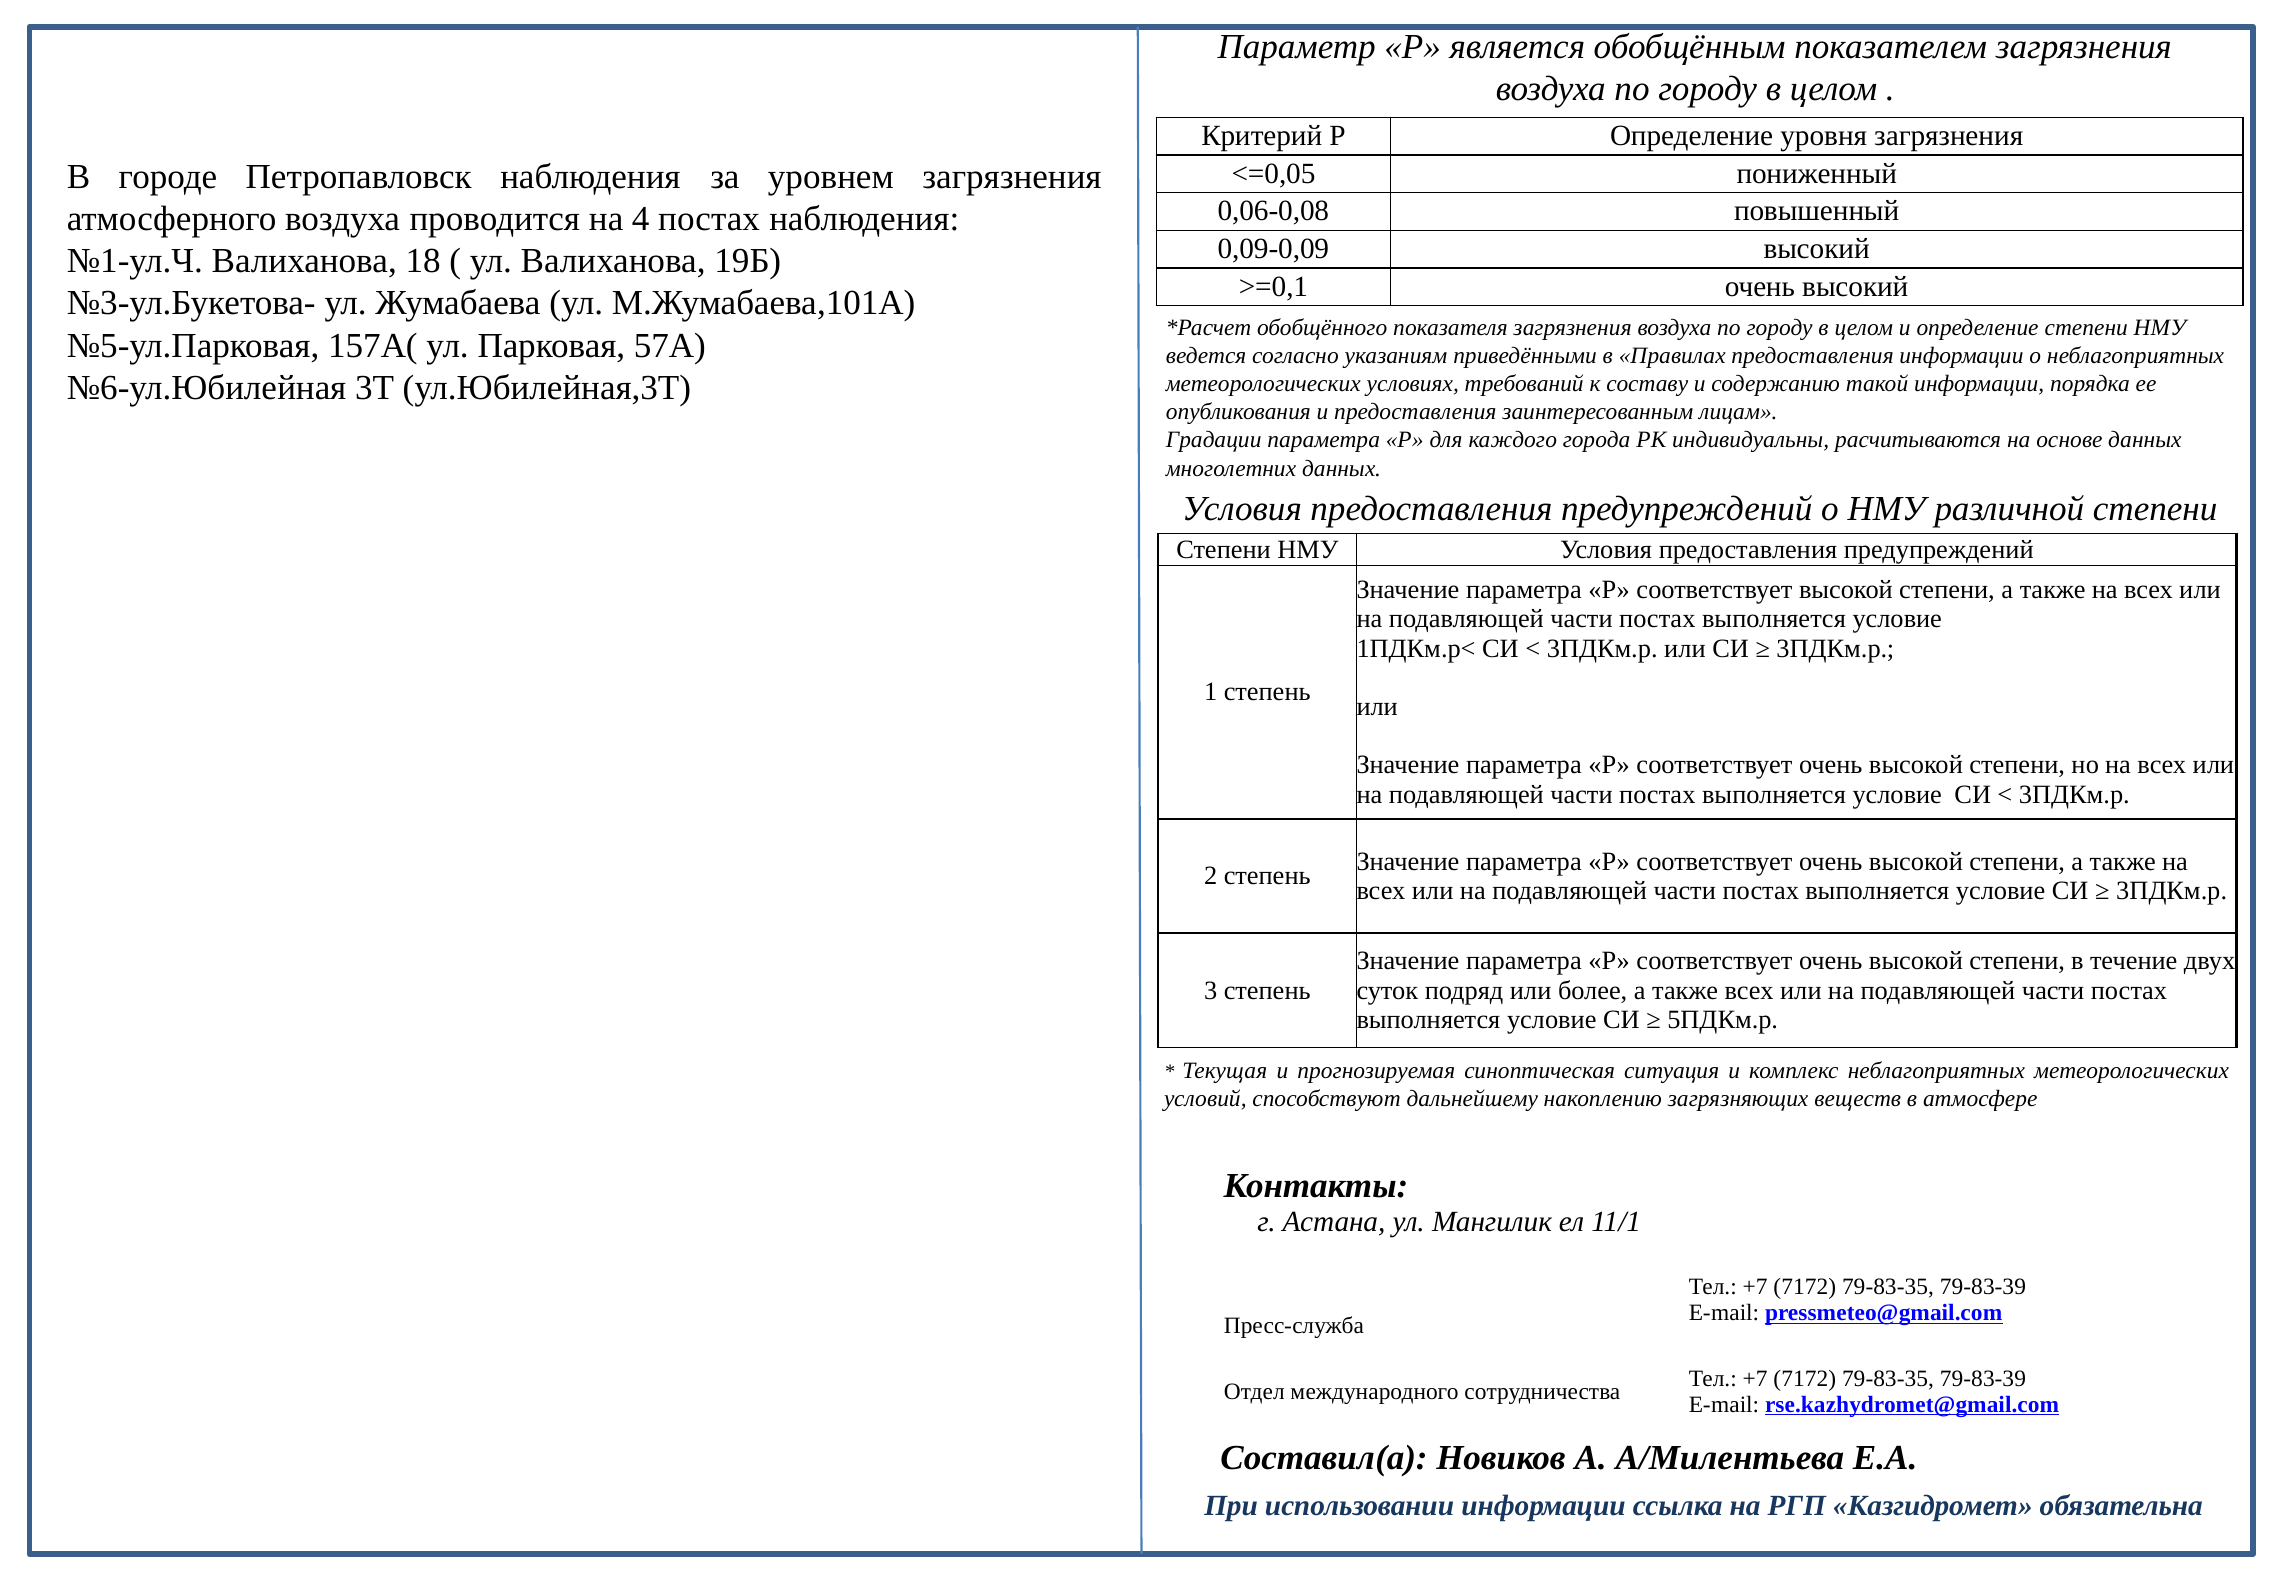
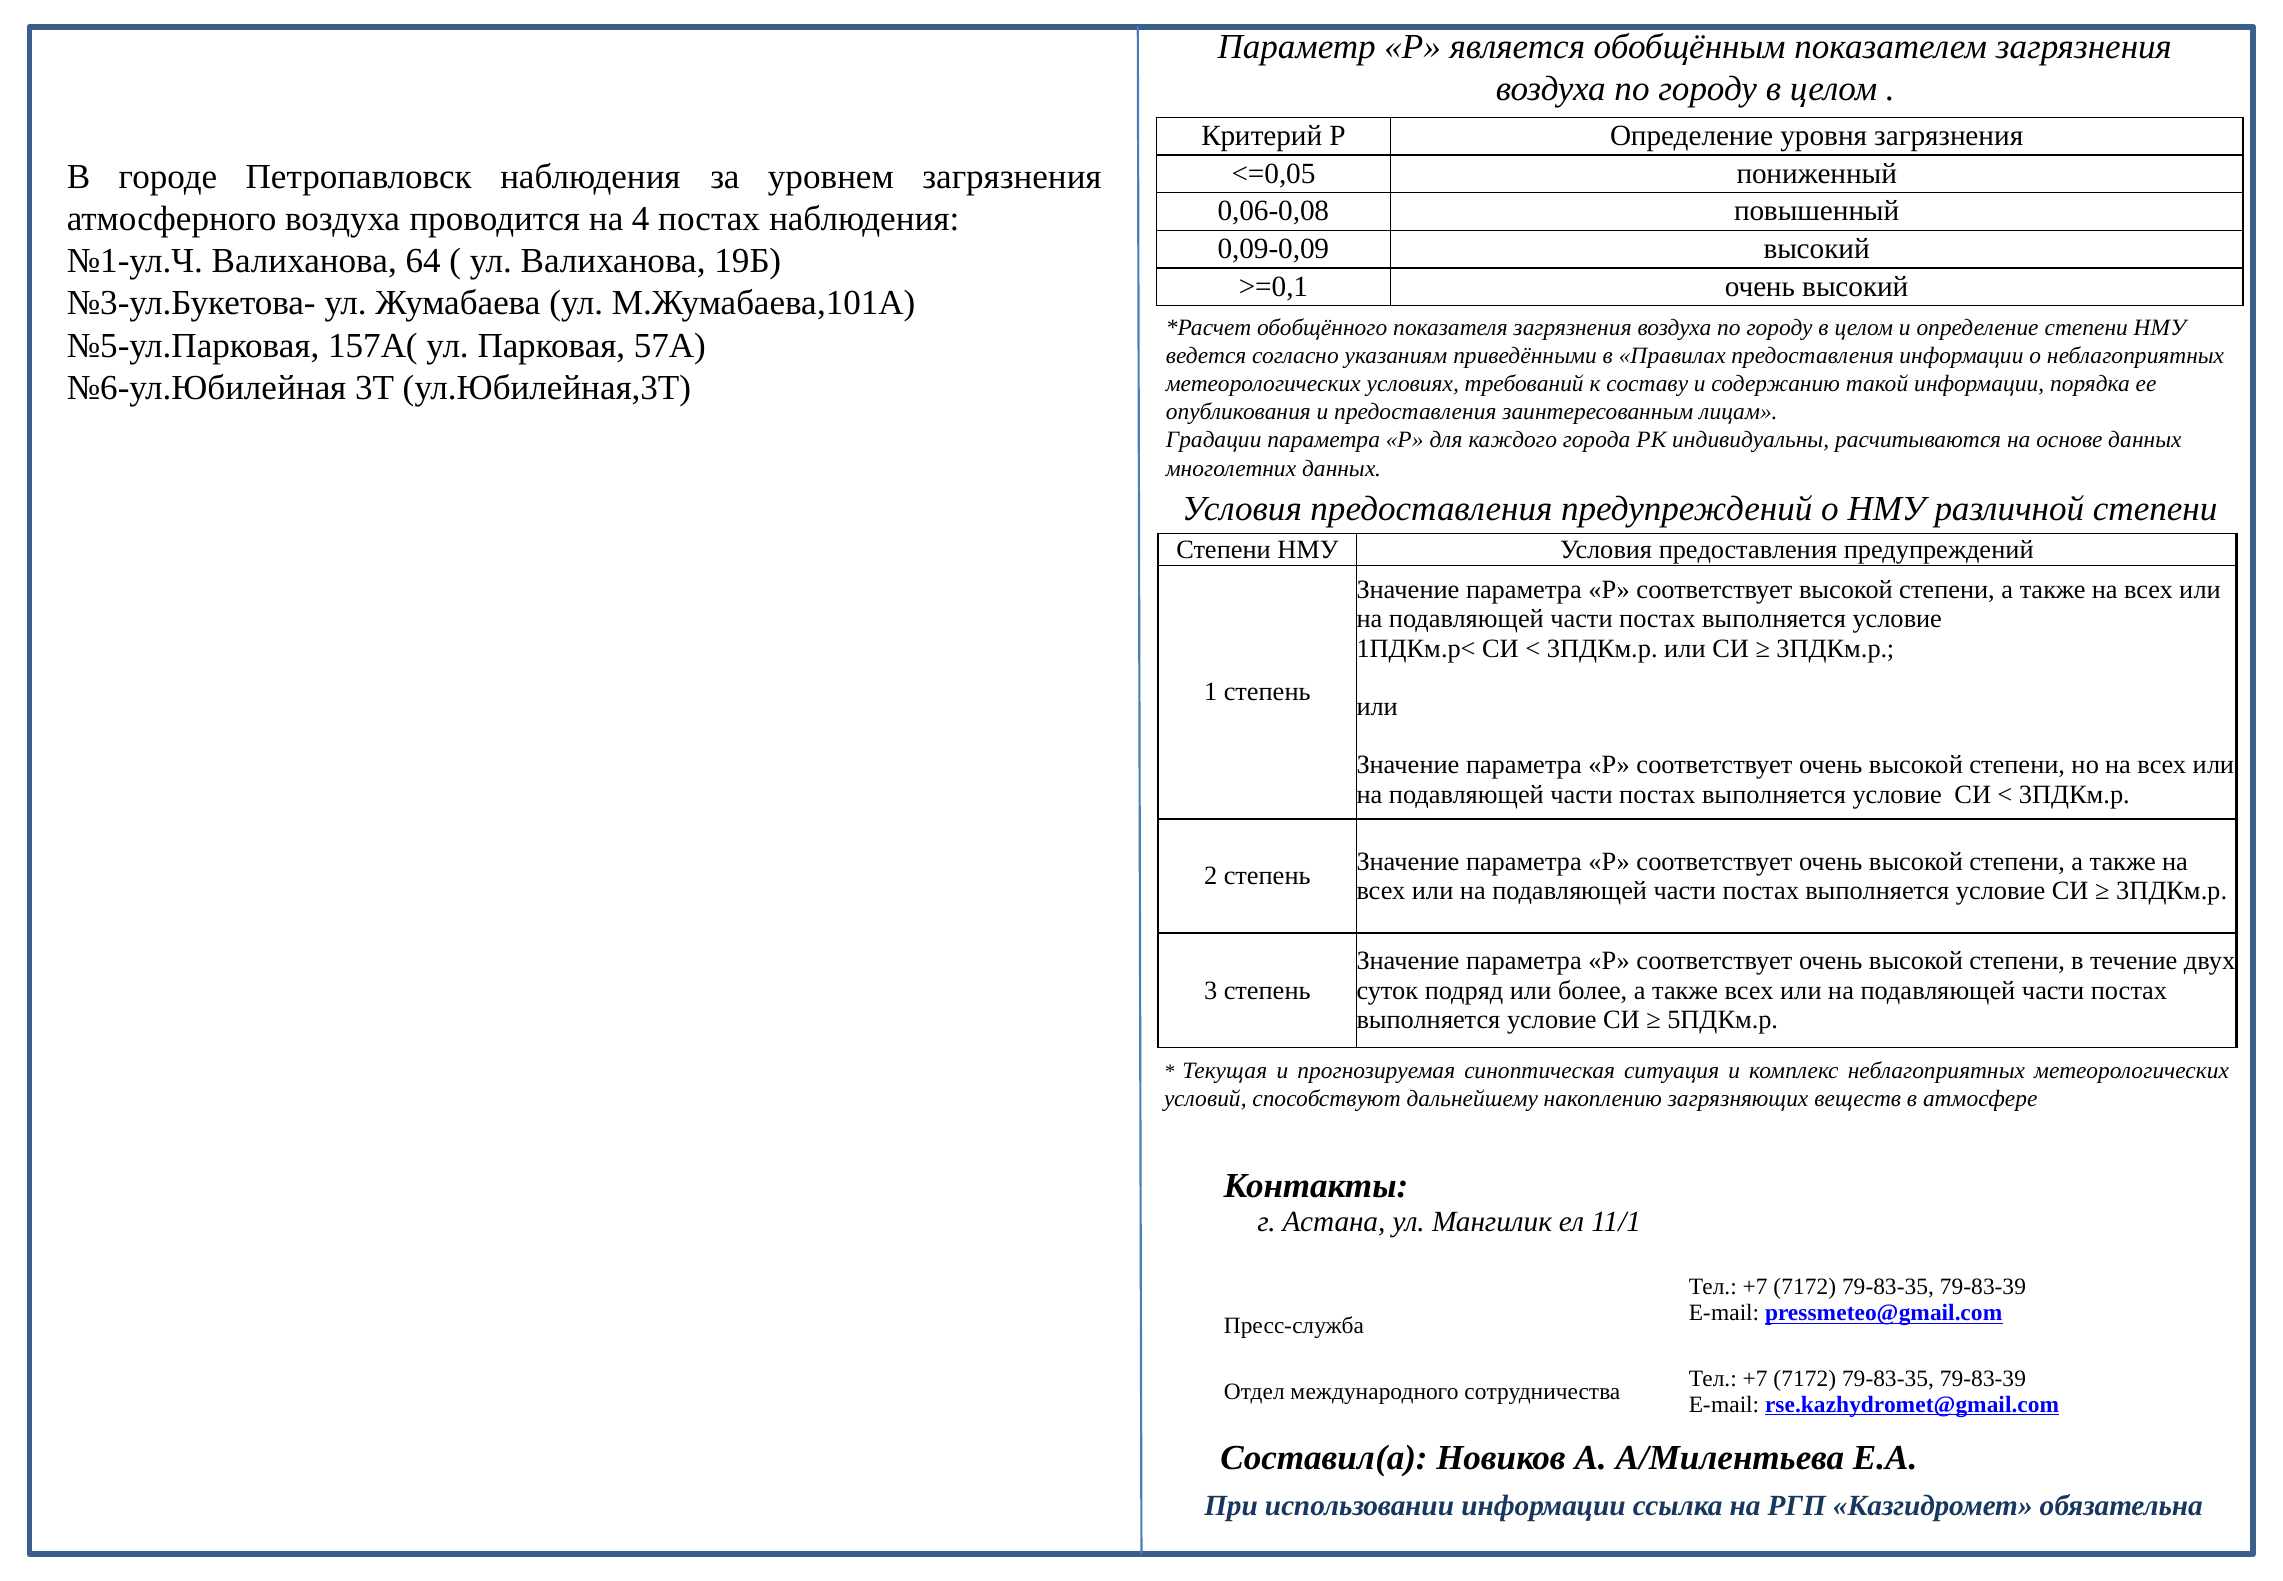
18: 18 -> 64
